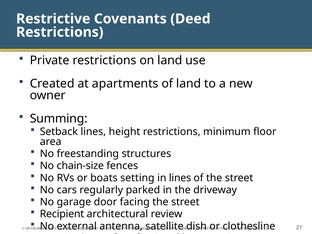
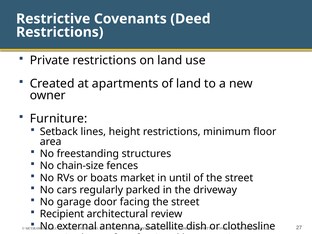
Summing: Summing -> Furniture
setting: setting -> market
in lines: lines -> until
